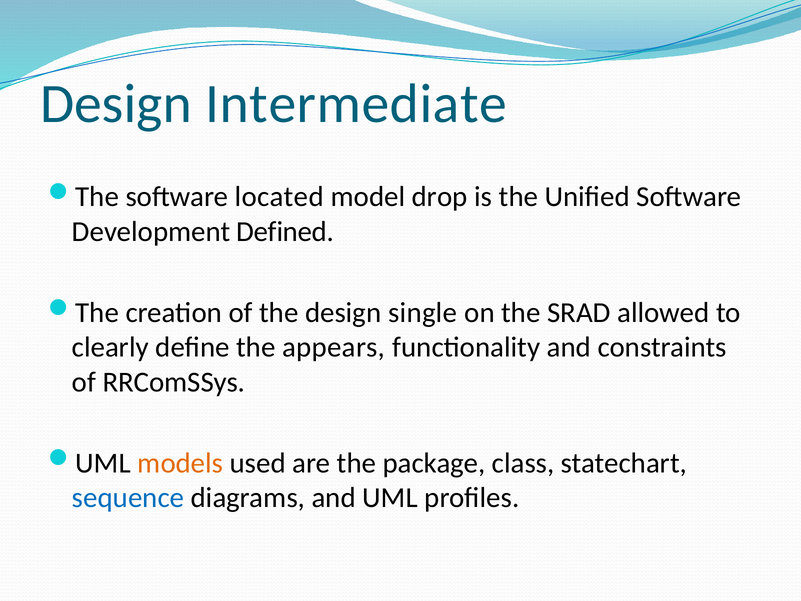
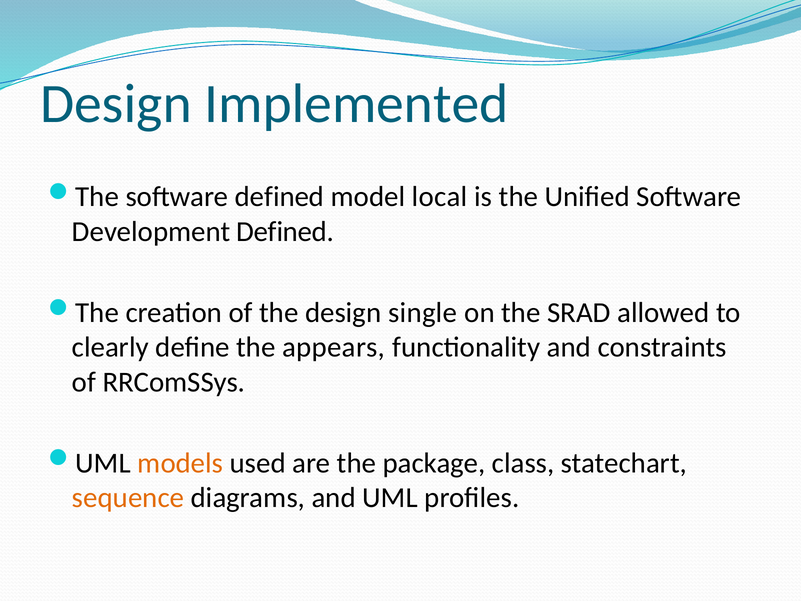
Intermediate: Intermediate -> Implemented
software located: located -> defined
drop: drop -> local
sequence colour: blue -> orange
